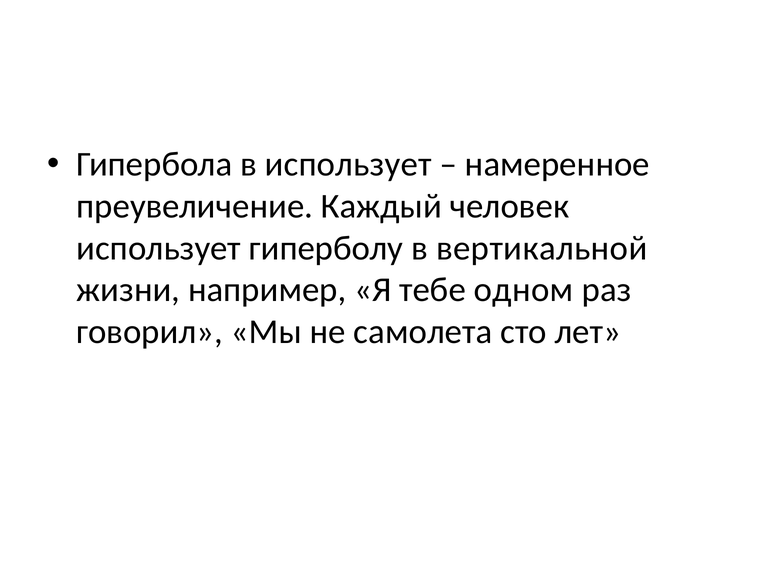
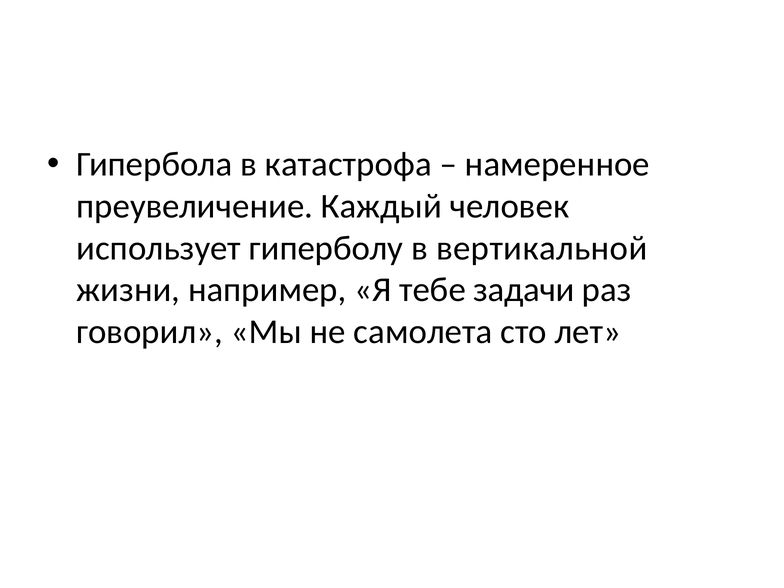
в использует: использует -> катастрофа
одном: одном -> задачи
